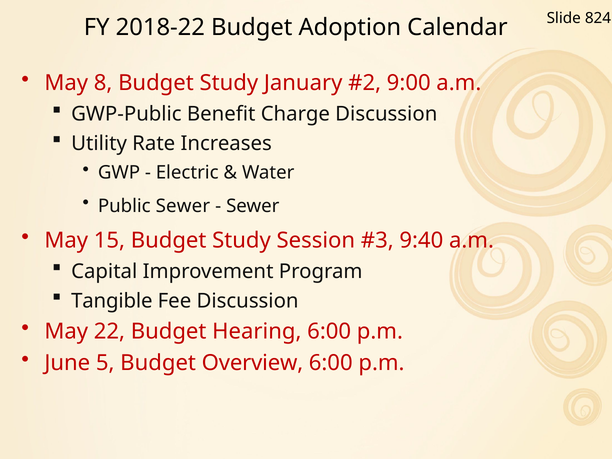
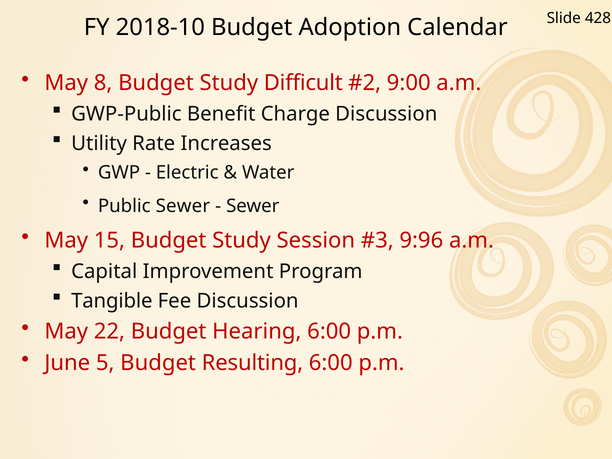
824: 824 -> 428
2018-22: 2018-22 -> 2018-10
January: January -> Difficult
9:40: 9:40 -> 9:96
Overview: Overview -> Resulting
